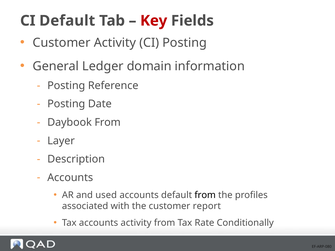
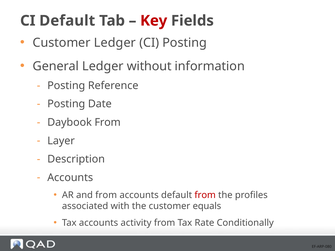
Customer Activity: Activity -> Ledger
domain: domain -> without
and used: used -> from
from at (205, 195) colour: black -> red
report: report -> equals
